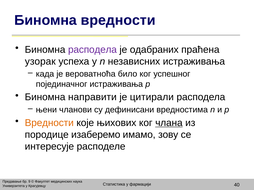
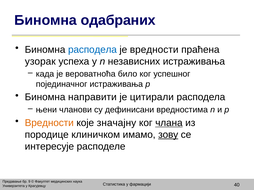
Биномна вредности: вредности -> одабраних
расподела at (92, 50) colour: purple -> blue
је одабраних: одабраних -> вредности
њихових: њихових -> значајну
изаберемо: изаберемо -> клиничком
зову underline: none -> present
